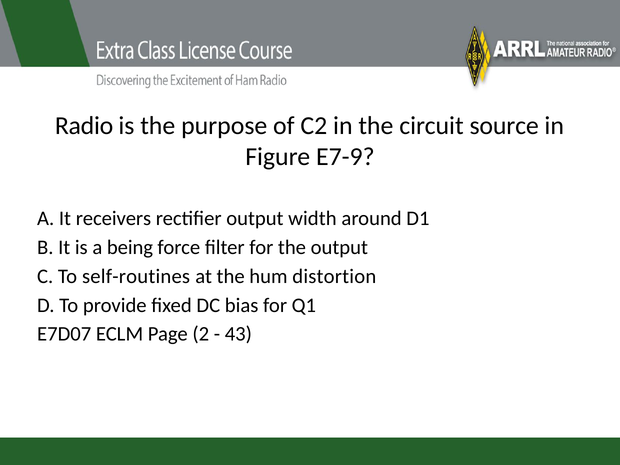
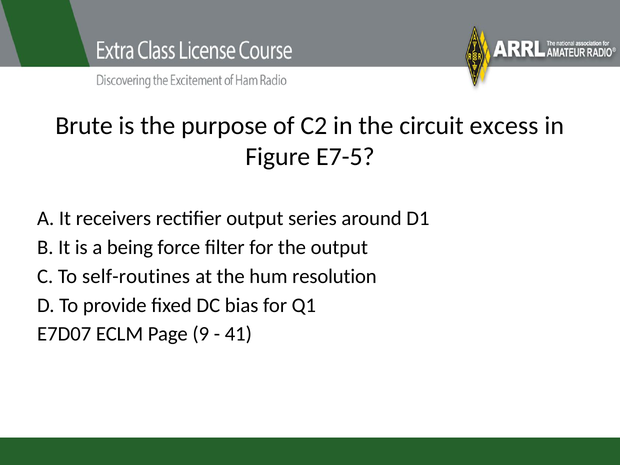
Radio: Radio -> Brute
source: source -> excess
E7-9: E7-9 -> E7-5
width: width -> series
distortion: distortion -> resolution
2: 2 -> 9
43: 43 -> 41
